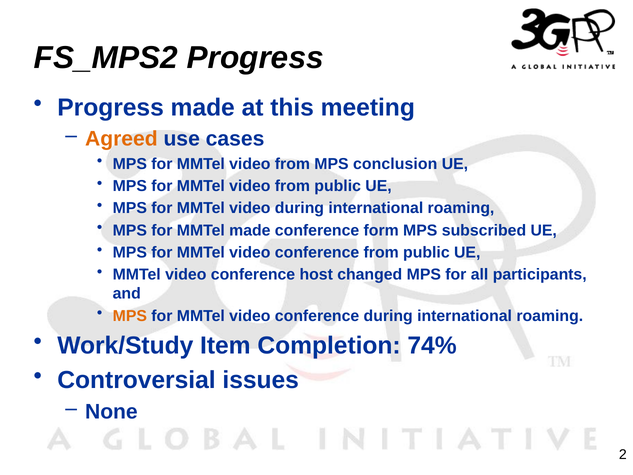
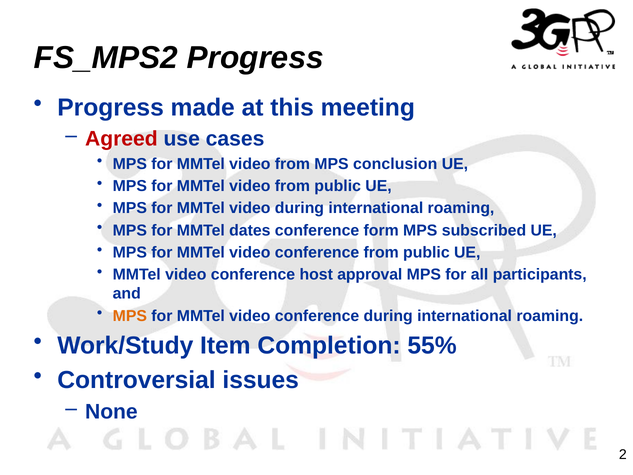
Agreed colour: orange -> red
MMTel made: made -> dates
changed: changed -> approval
74%: 74% -> 55%
